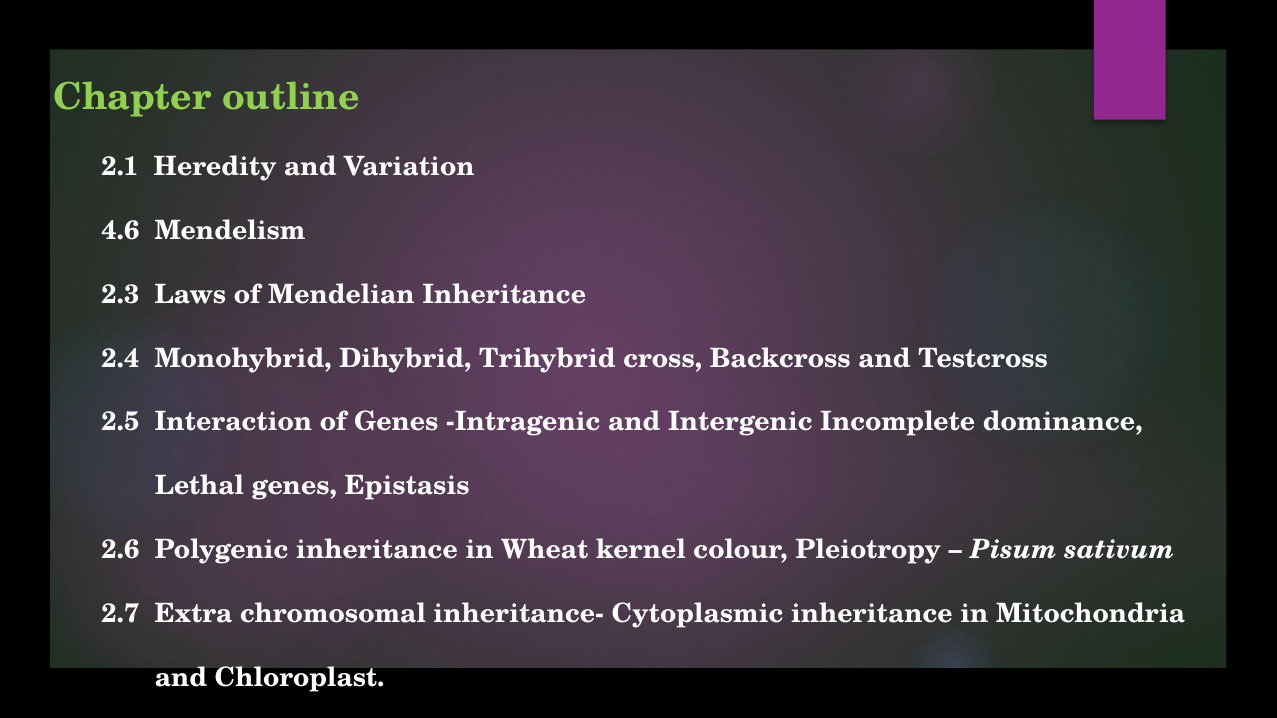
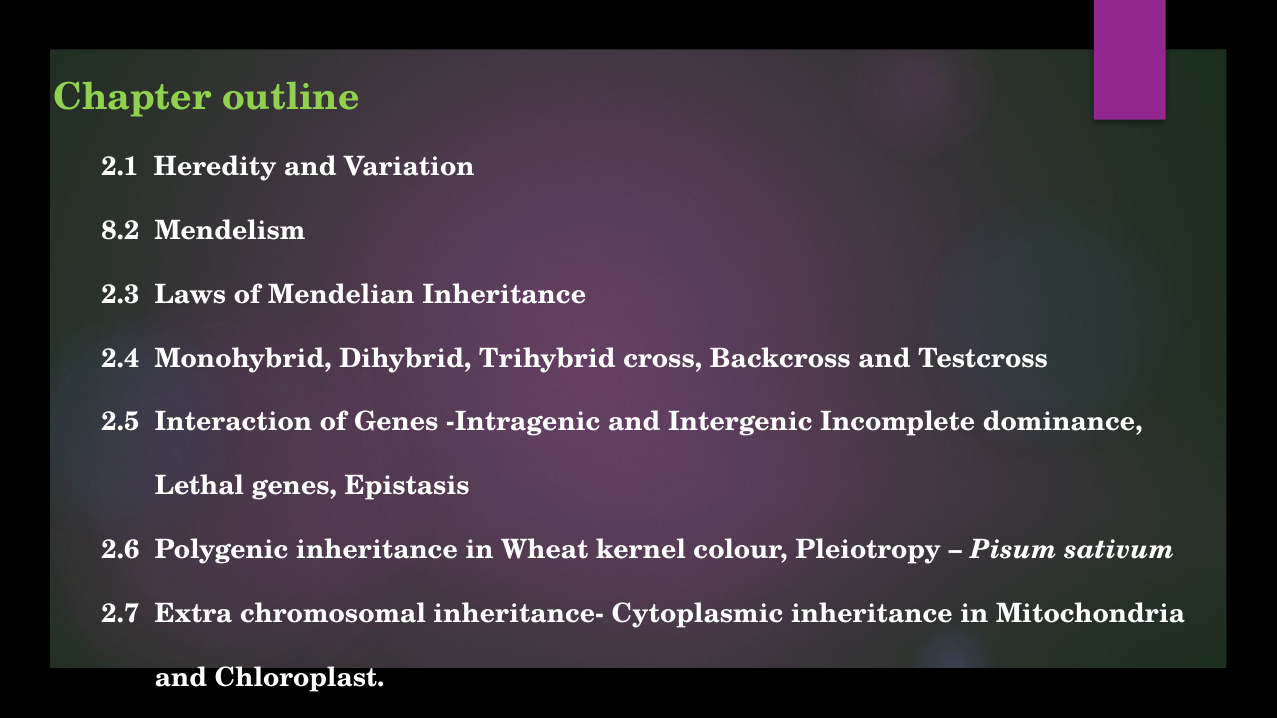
4.6: 4.6 -> 8.2
